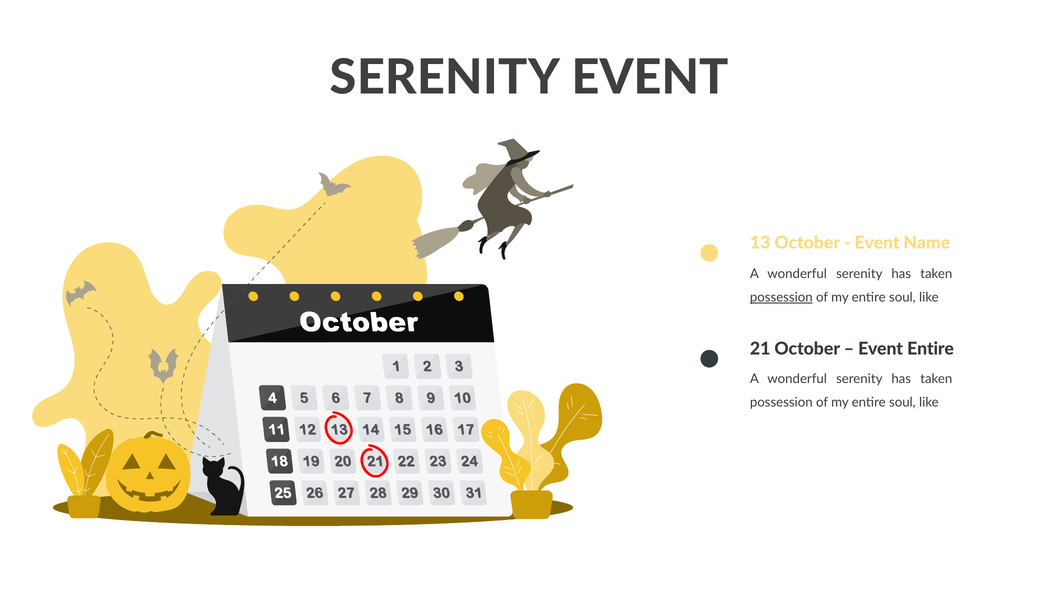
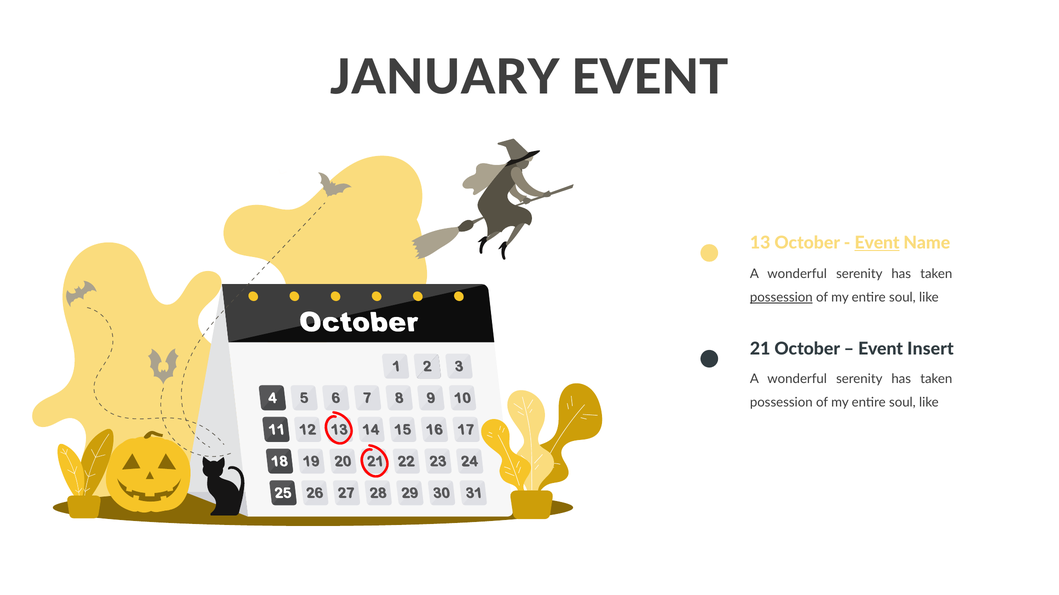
SERENITY at (445, 78): SERENITY -> JANUARY
Event at (877, 243) underline: none -> present
Event Entire: Entire -> Insert
